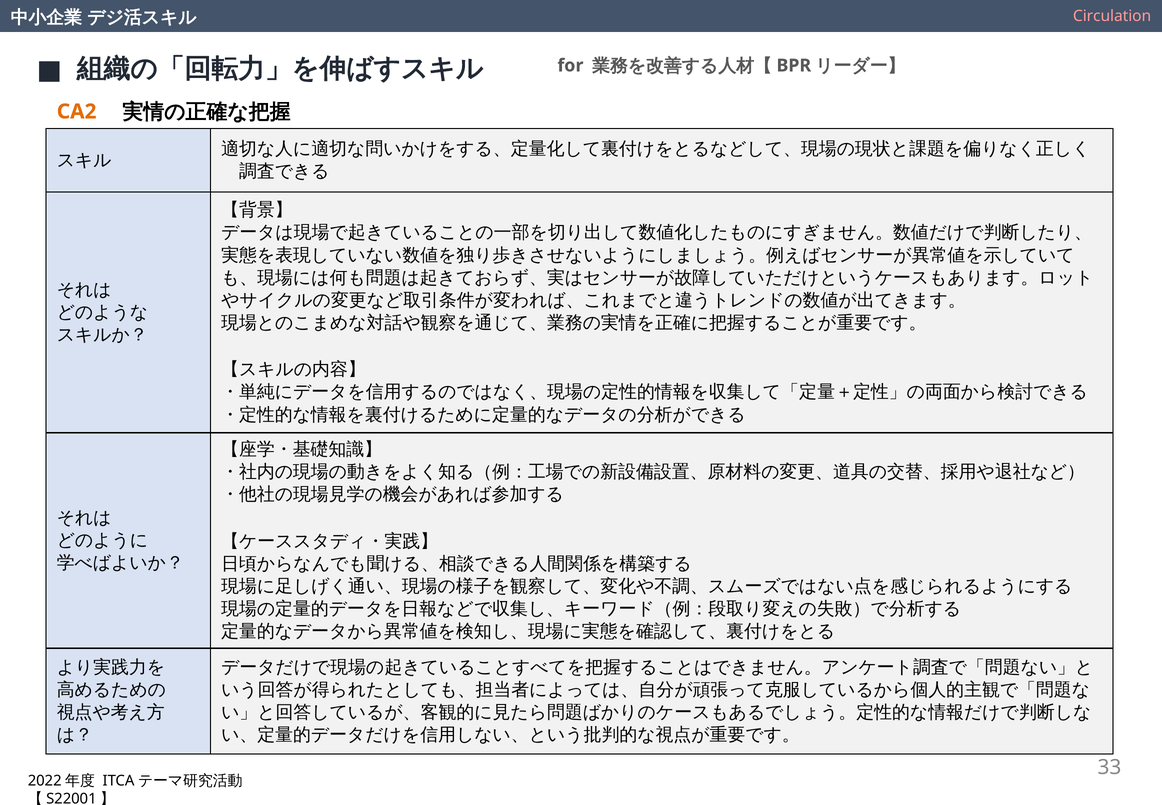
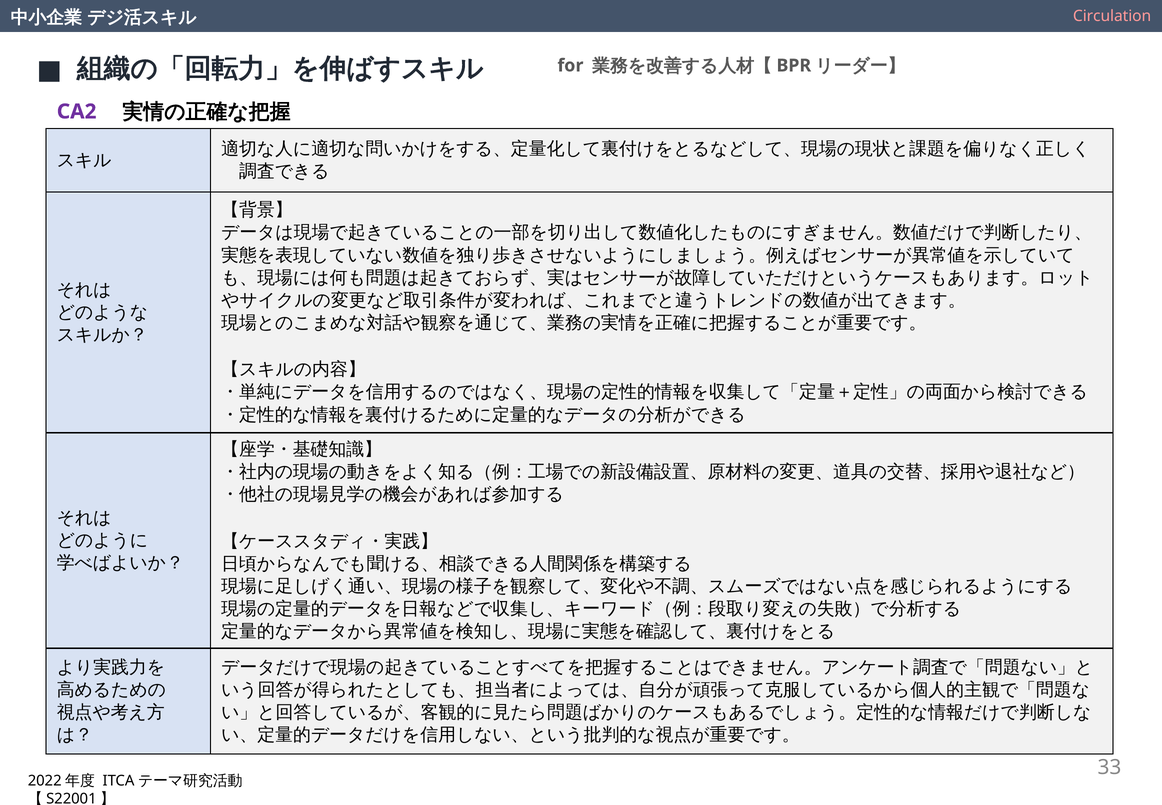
CA2 colour: orange -> purple
